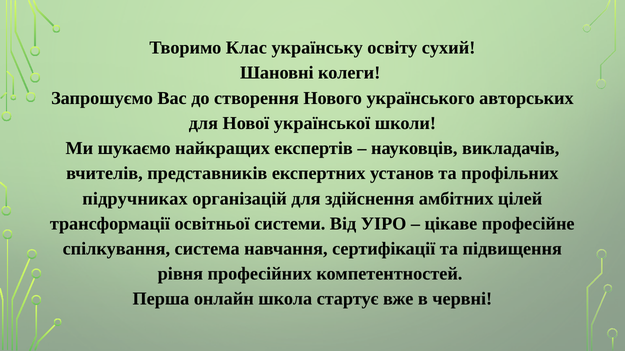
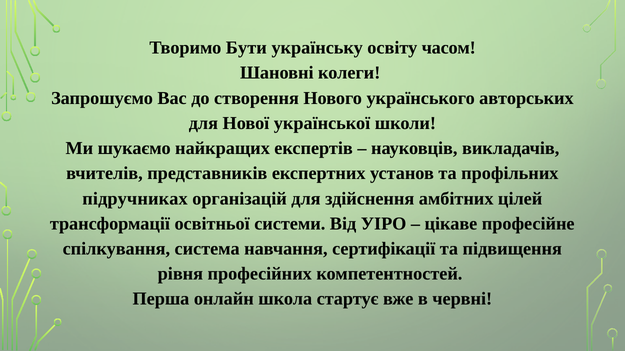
Клас: Клас -> Бути
сухий: сухий -> часом
